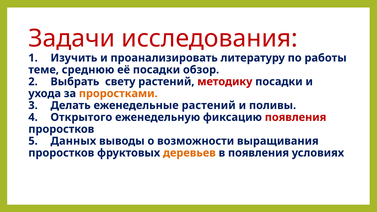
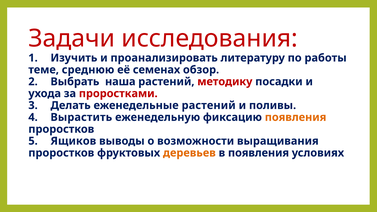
её посадки: посадки -> семенах
свету: свету -> наша
проростками colour: orange -> red
Открытого: Открытого -> Вырастить
появления at (296, 117) colour: red -> orange
Данных: Данных -> Ящиков
